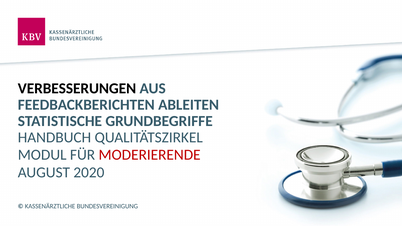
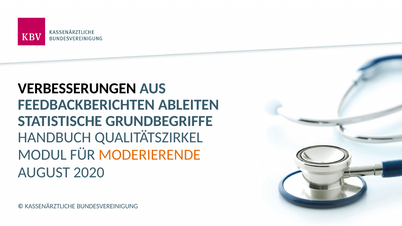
MODERIERENDE colour: red -> orange
